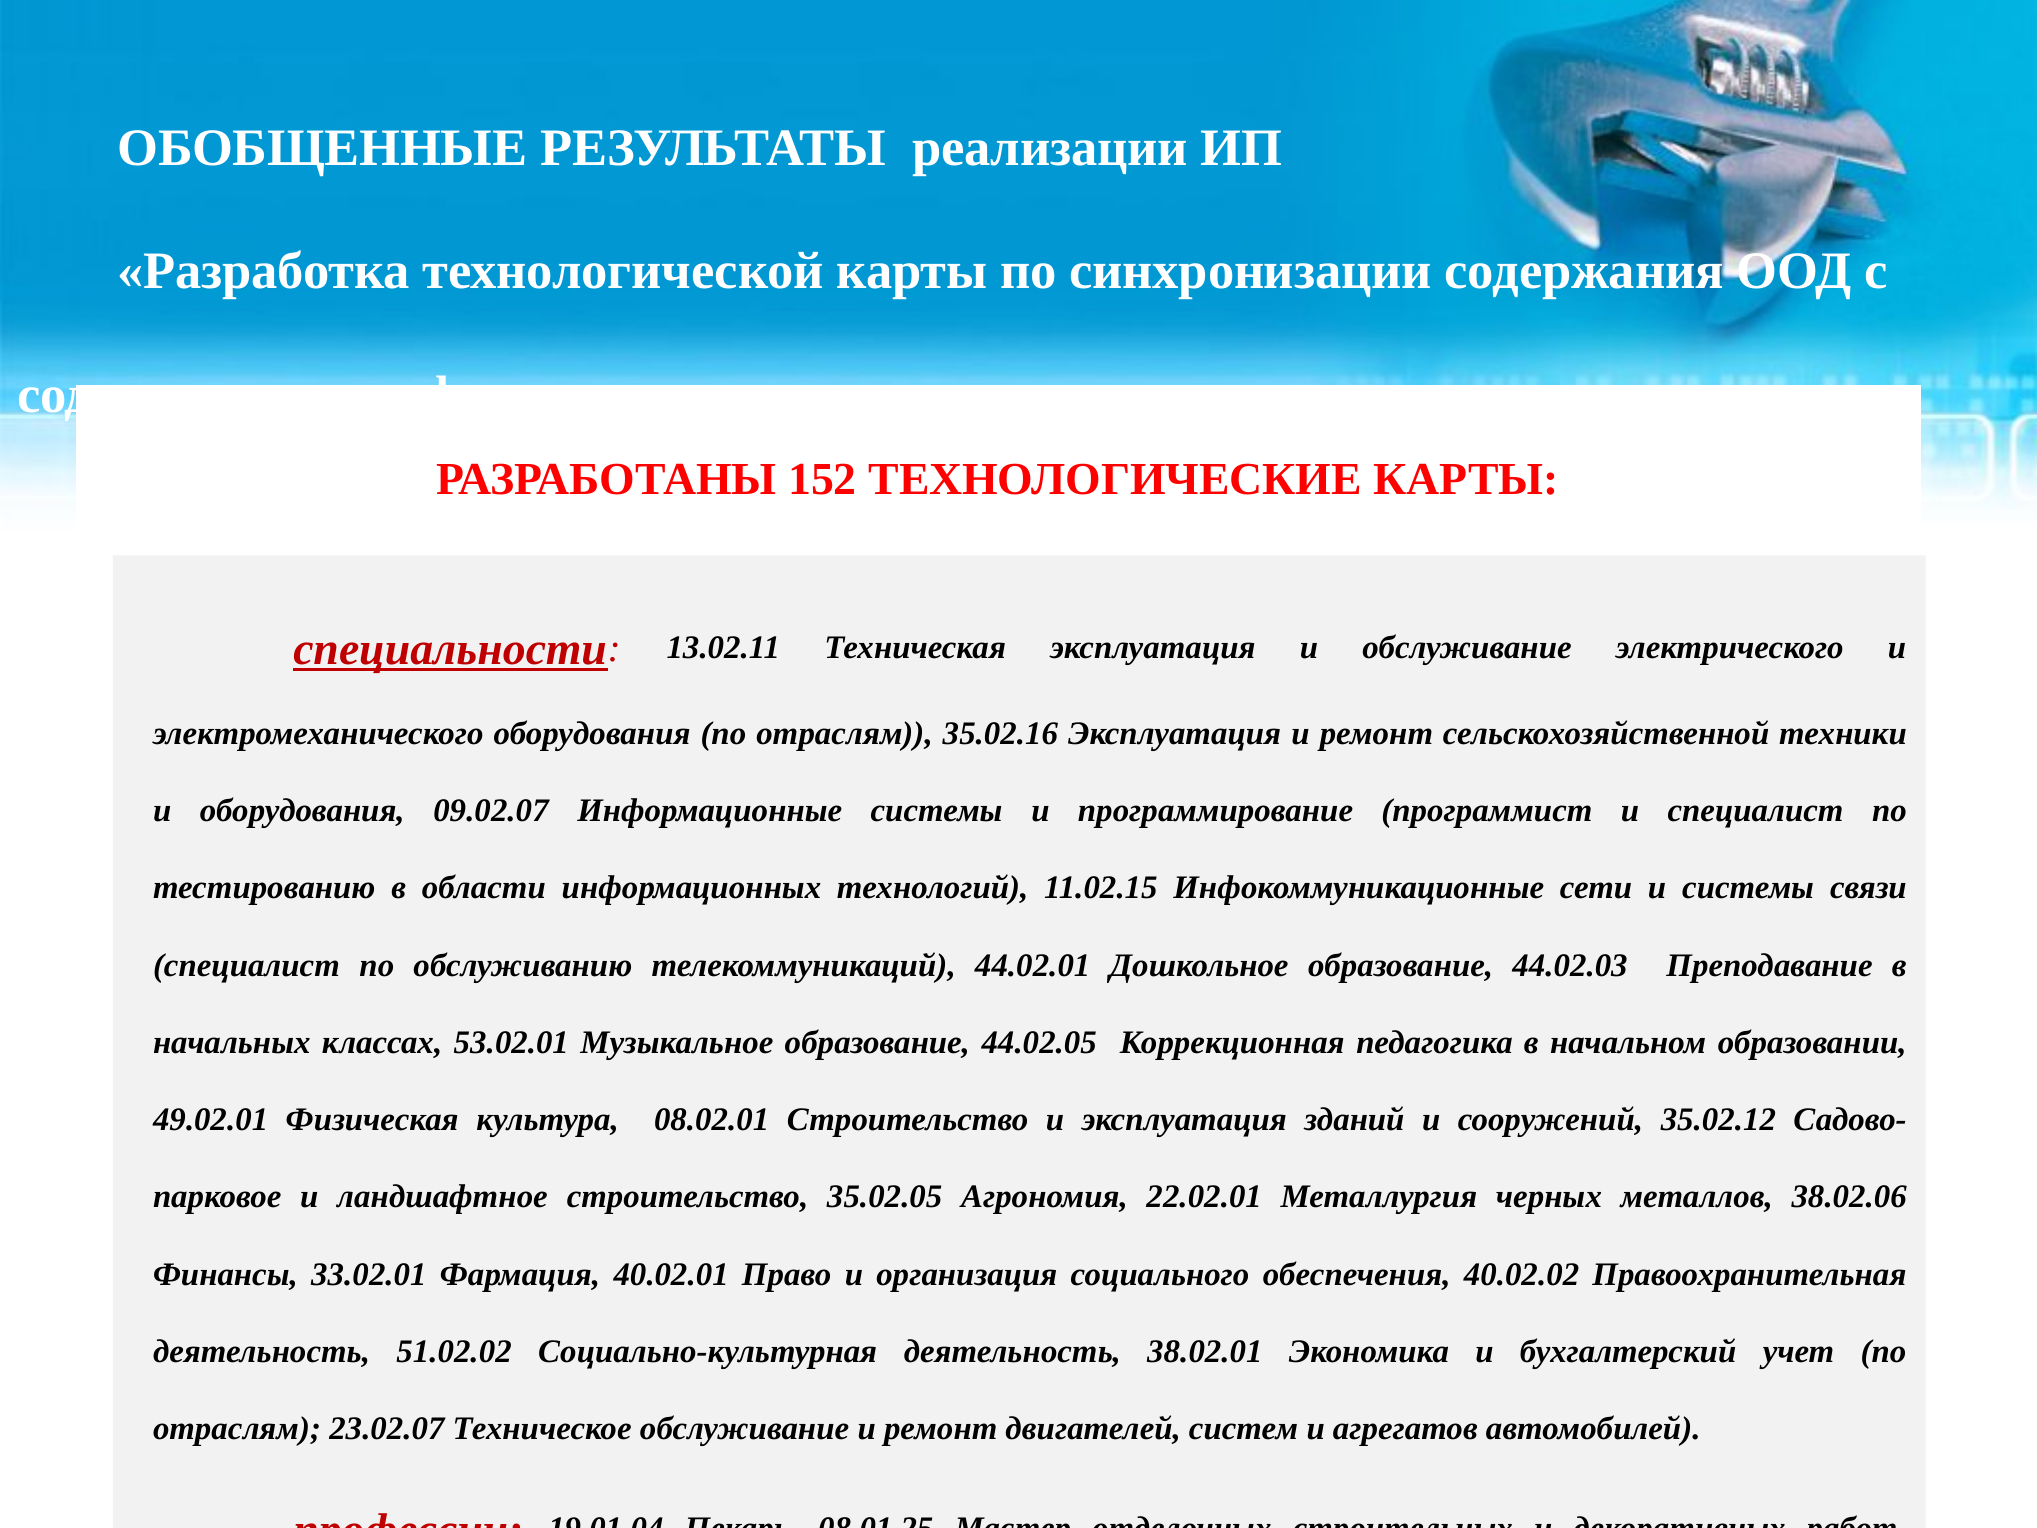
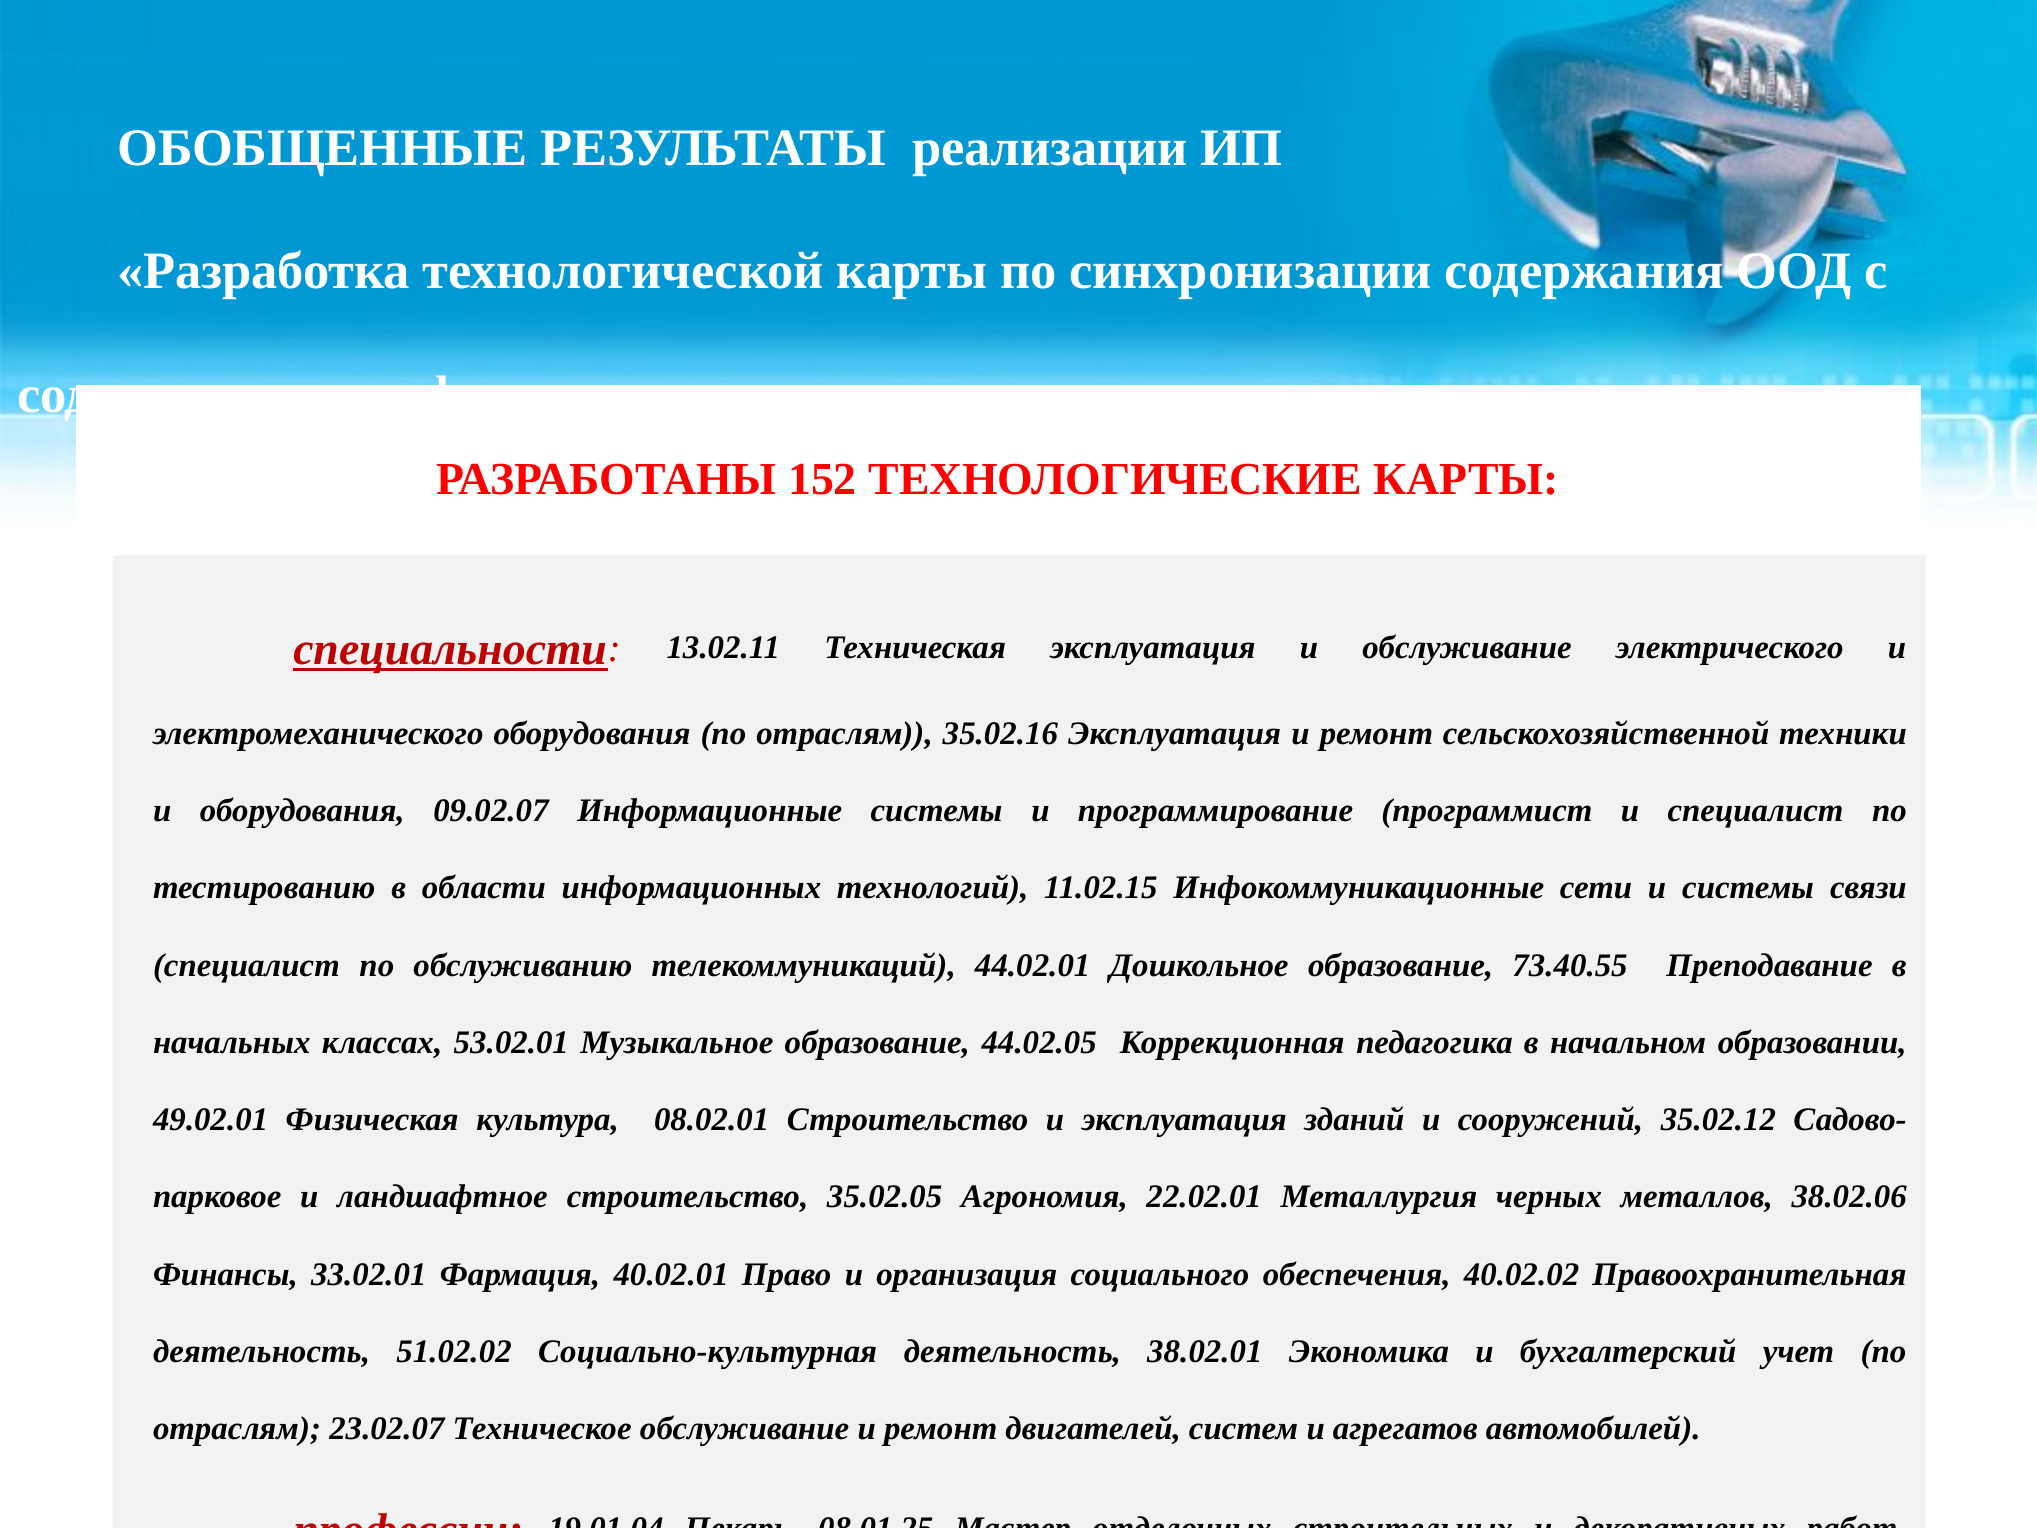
44.02.03: 44.02.03 -> 73.40.55
